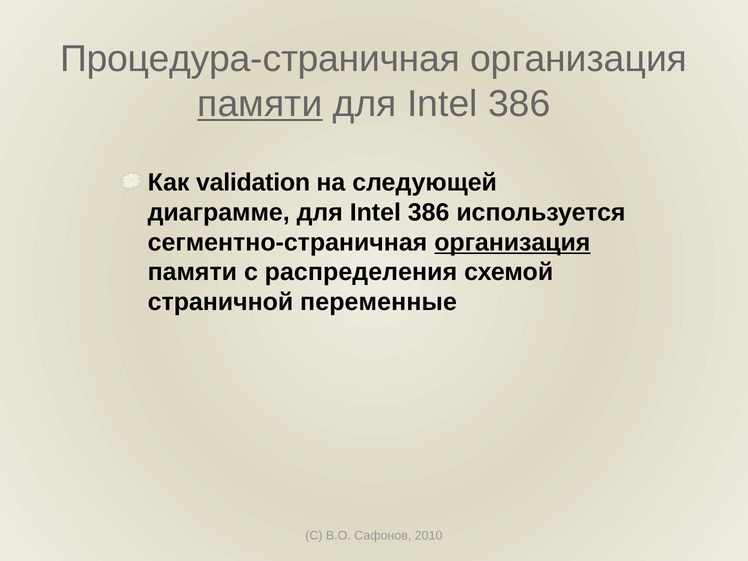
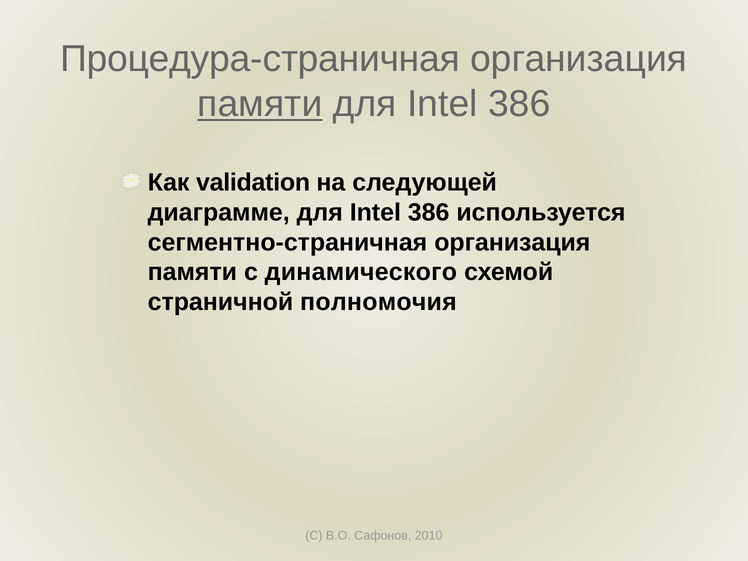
организация at (512, 242) underline: present -> none
распределения: распределения -> динамического
переменные: переменные -> полномочия
